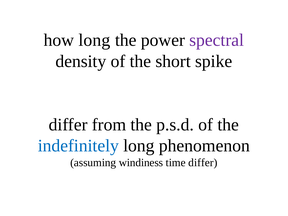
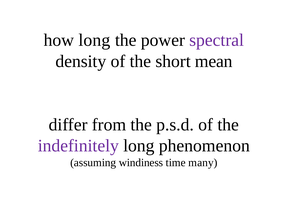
spike: spike -> mean
indefinitely colour: blue -> purple
time differ: differ -> many
